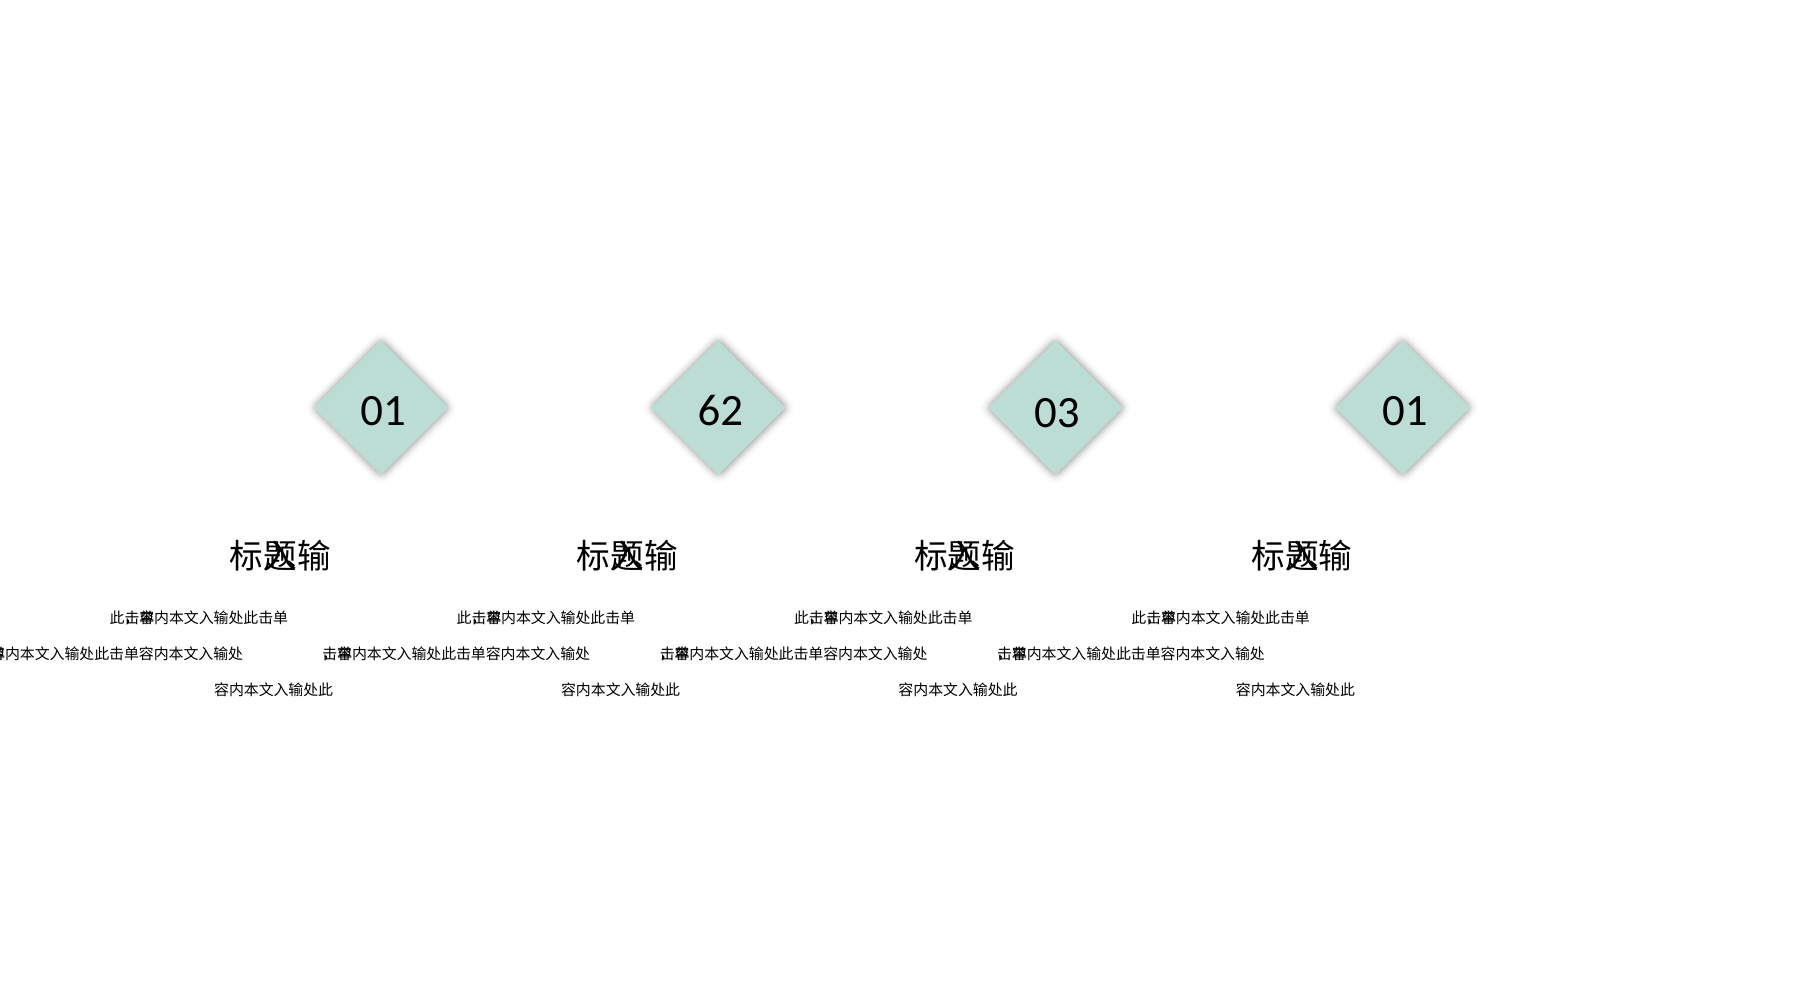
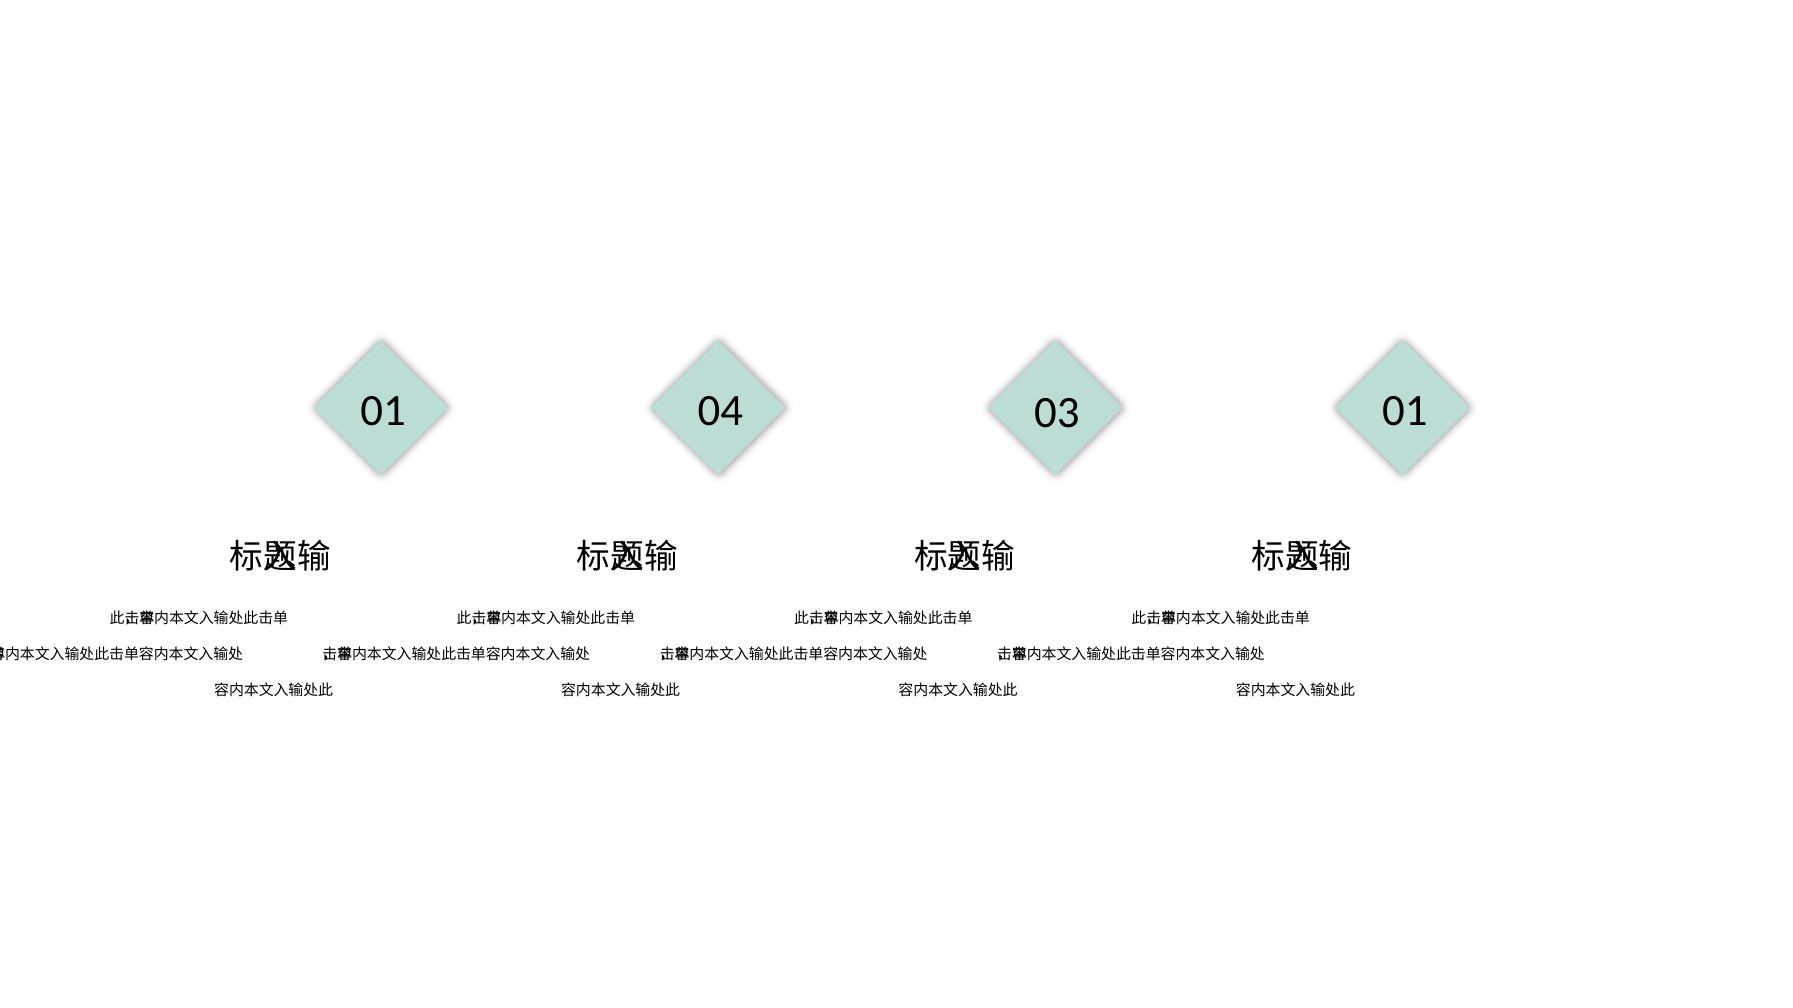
62: 62 -> 04
